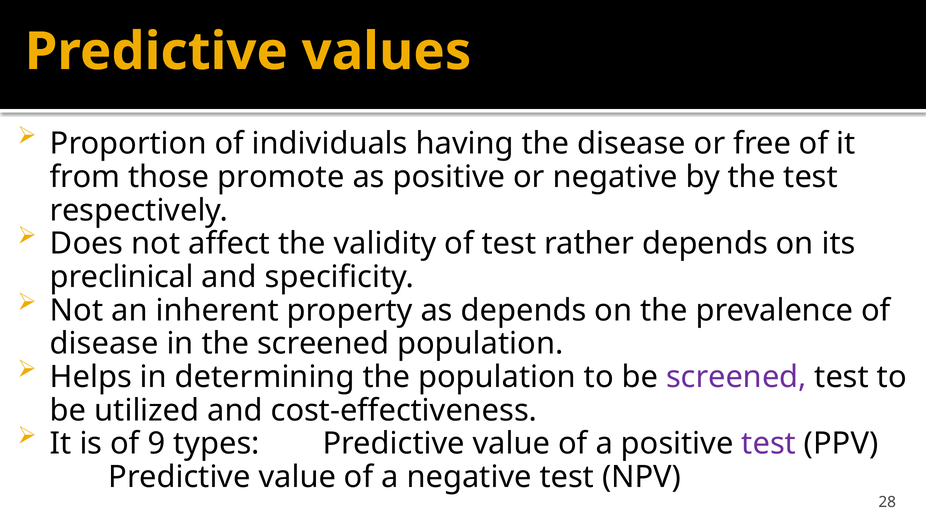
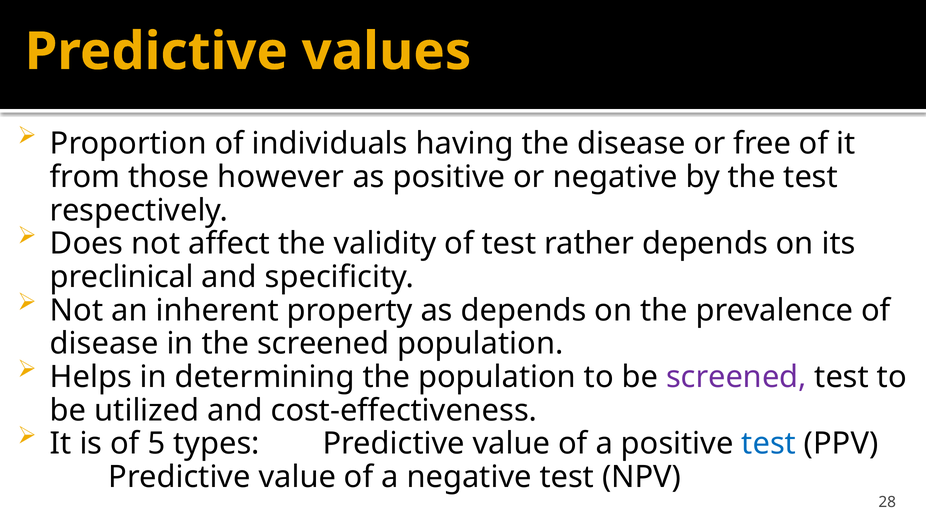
promote: promote -> however
9: 9 -> 5
test at (769, 444) colour: purple -> blue
